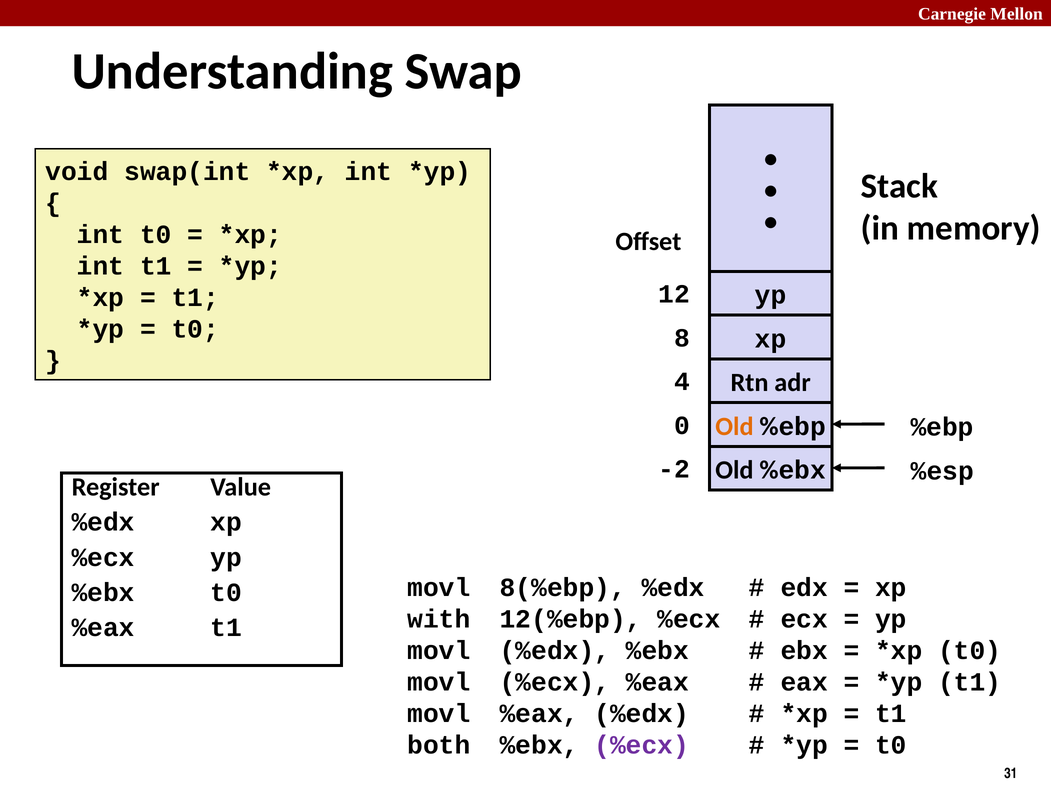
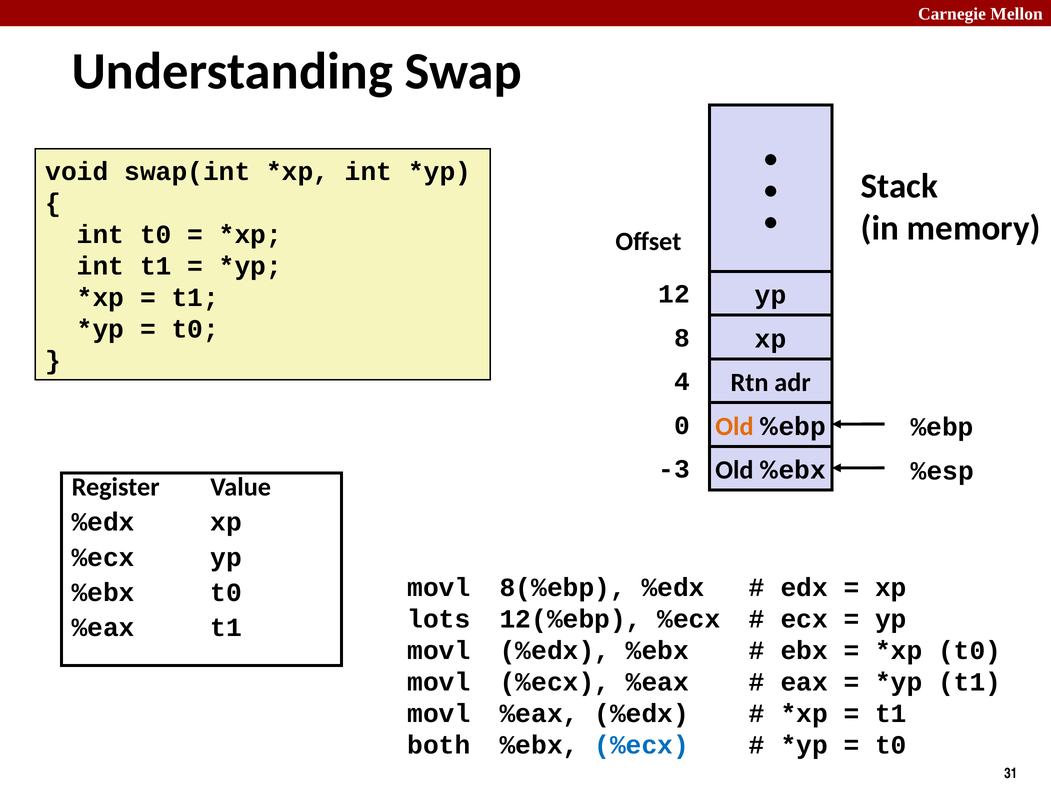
-2: -2 -> -3
with: with -> lots
%ecx at (642, 745) colour: purple -> blue
